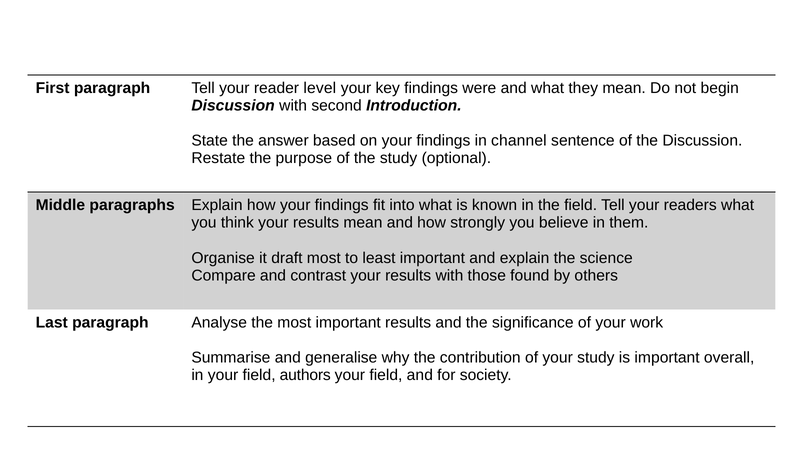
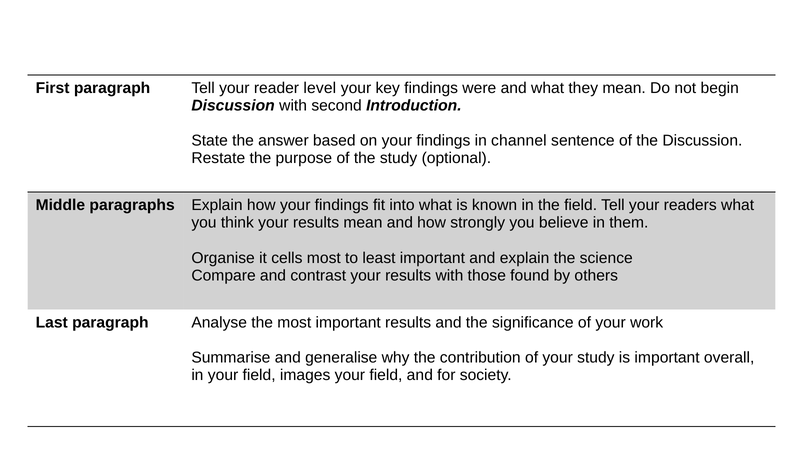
draft: draft -> cells
authors: authors -> images
